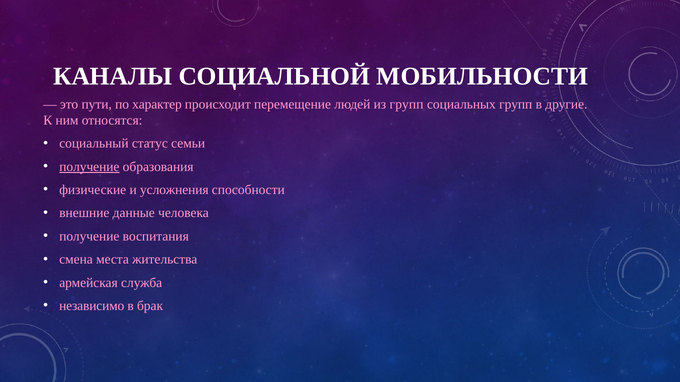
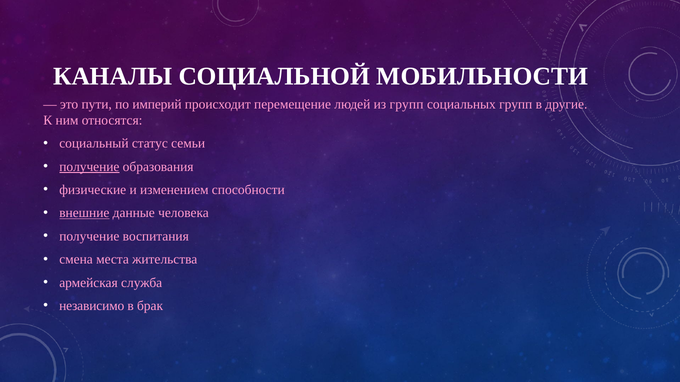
характер: характер -> империй
усложнения: усложнения -> изменением
внешние underline: none -> present
